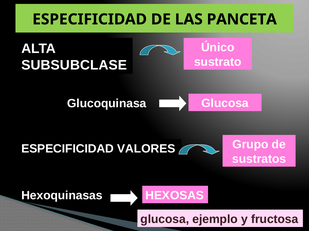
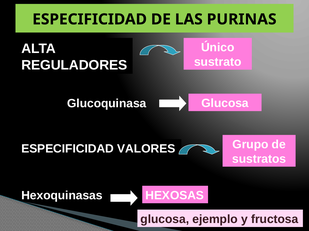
PANCETA: PANCETA -> PURINAS
SUBSUBCLASE: SUBSUBCLASE -> REGULADORES
